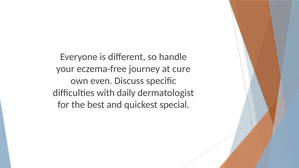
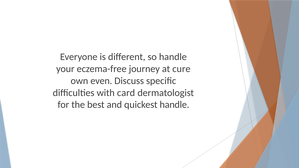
daily: daily -> card
quickest special: special -> handle
